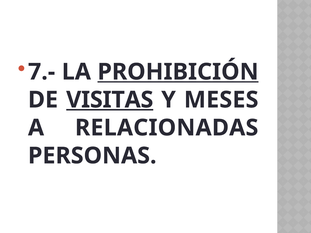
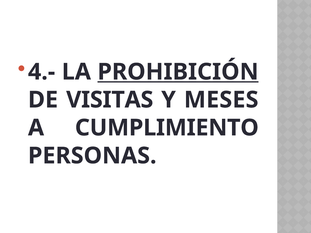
7.-: 7.- -> 4.-
VISITAS underline: present -> none
RELACIONADAS: RELACIONADAS -> CUMPLIMIENTO
